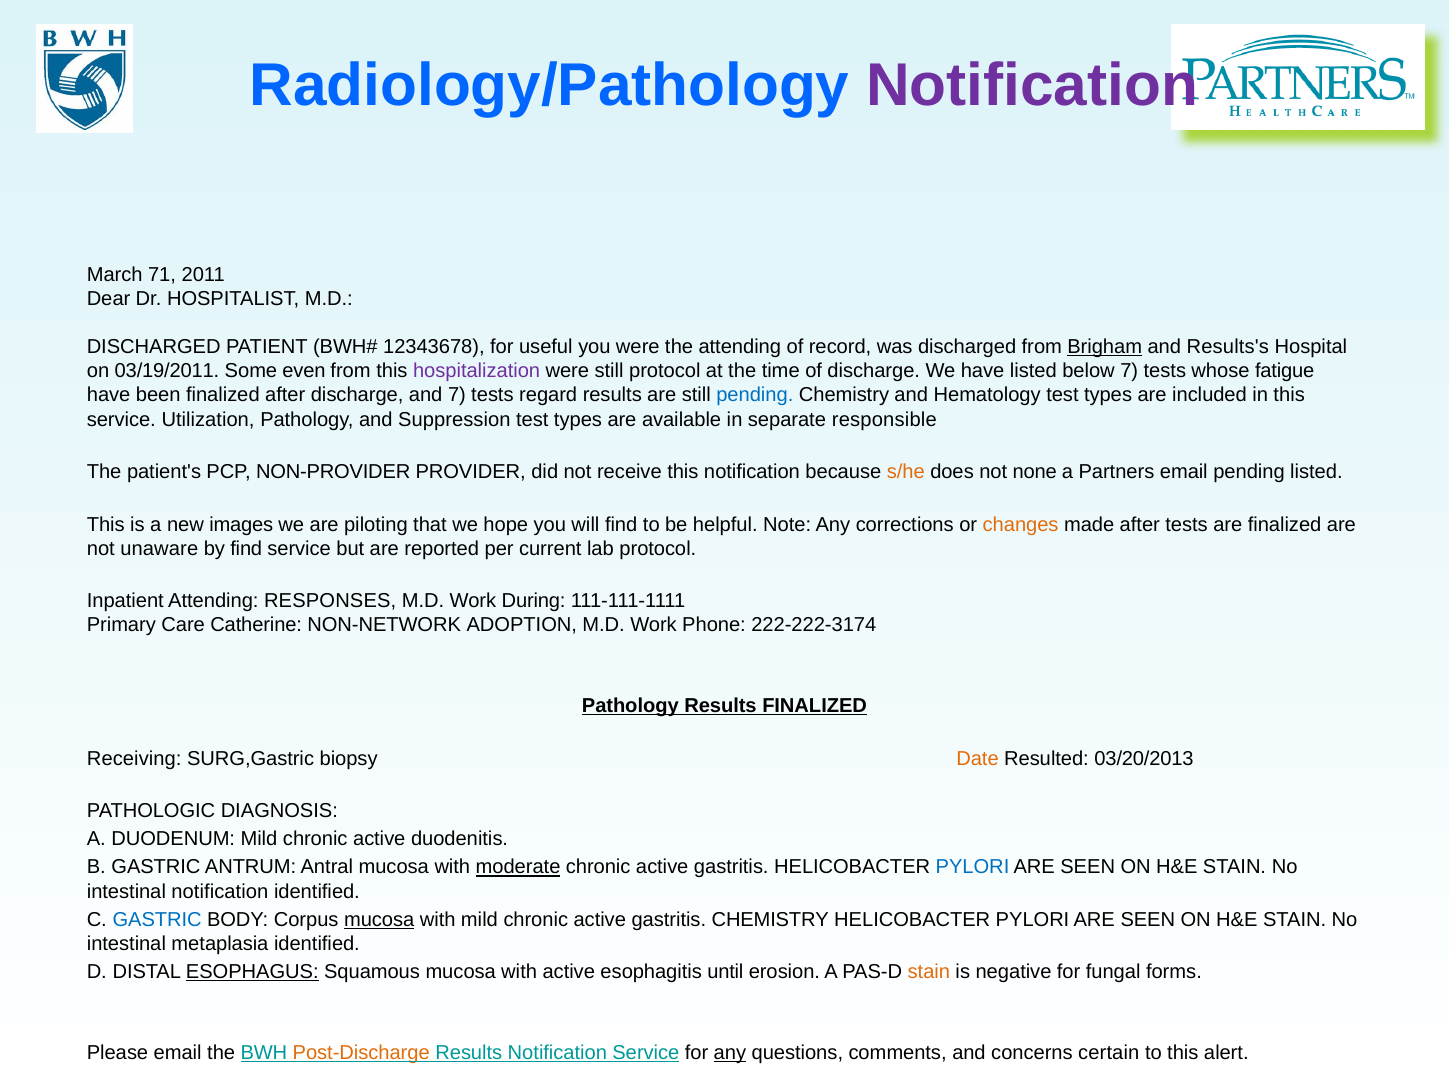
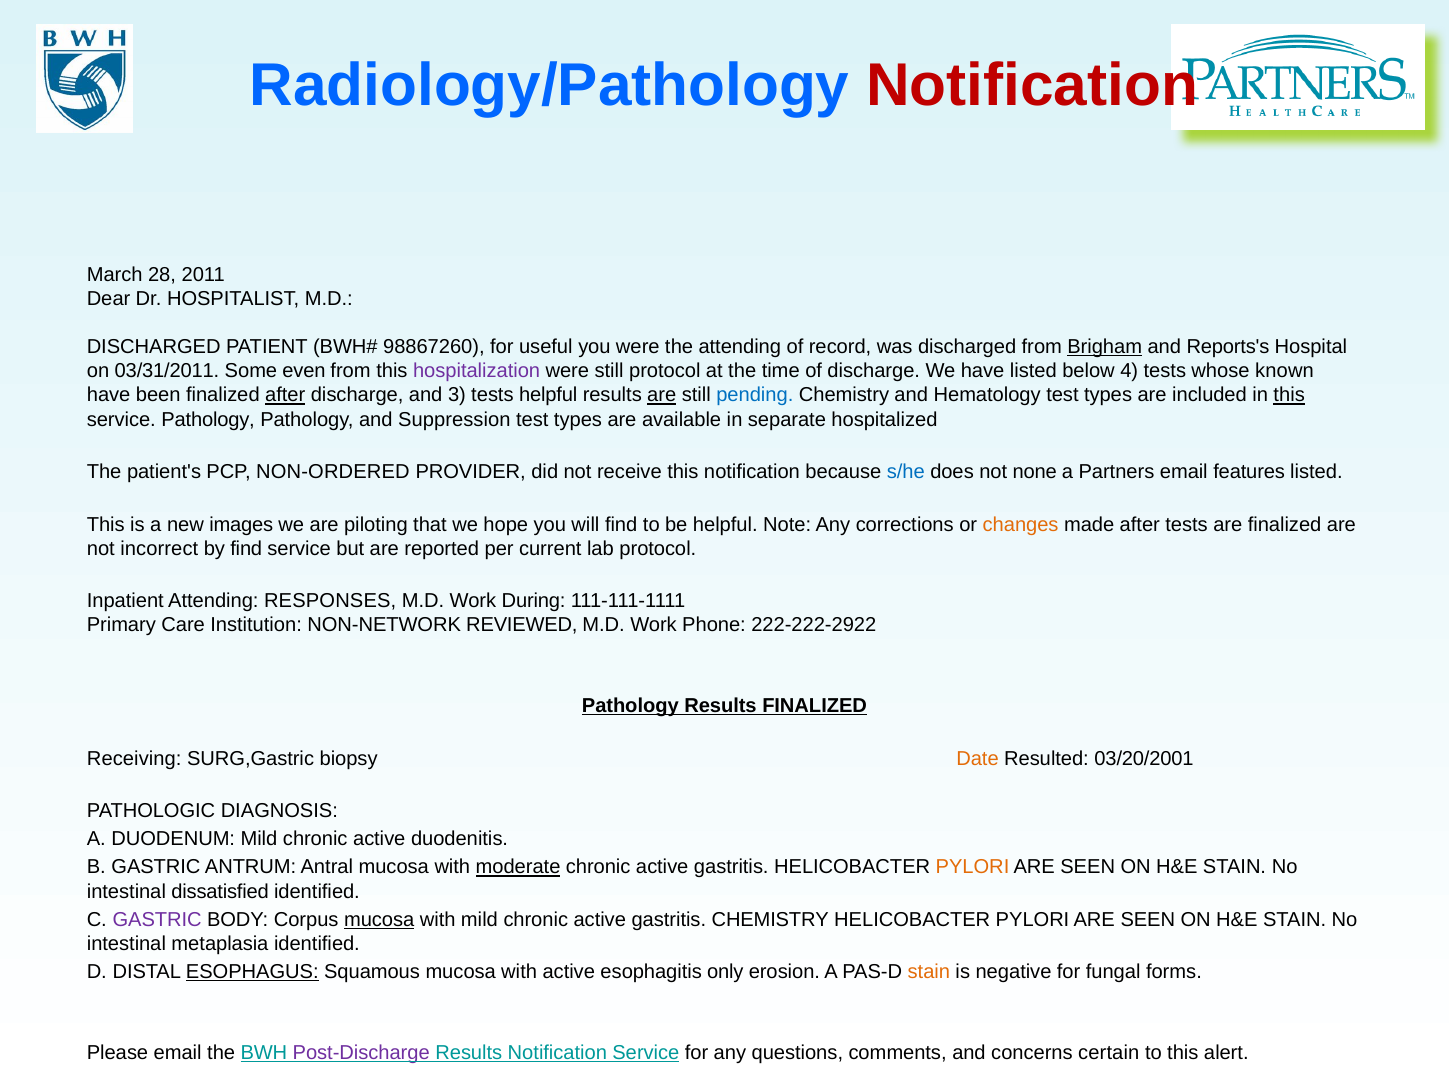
Notification at (1032, 85) colour: purple -> red
71: 71 -> 28
12343678: 12343678 -> 98867260
Results's: Results's -> Reports's
03/19/2011: 03/19/2011 -> 03/31/2011
below 7: 7 -> 4
fatigue: fatigue -> known
after at (285, 395) underline: none -> present
and 7: 7 -> 3
tests regard: regard -> helpful
are at (662, 395) underline: none -> present
this at (1289, 395) underline: none -> present
service Utilization: Utilization -> Pathology
responsible: responsible -> hospitalized
NON-PROVIDER: NON-PROVIDER -> NON-ORDERED
s/he colour: orange -> blue
email pending: pending -> features
unaware: unaware -> incorrect
Catherine: Catherine -> Institution
ADOPTION: ADOPTION -> REVIEWED
222-222-3174: 222-222-3174 -> 222-222-2922
03/20/2013: 03/20/2013 -> 03/20/2001
PYLORI at (972, 867) colour: blue -> orange
intestinal notification: notification -> dissatisfied
GASTRIC at (157, 920) colour: blue -> purple
until: until -> only
Post-Discharge colour: orange -> purple
any at (730, 1053) underline: present -> none
